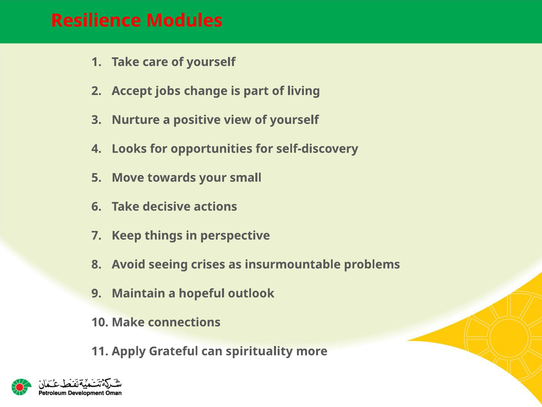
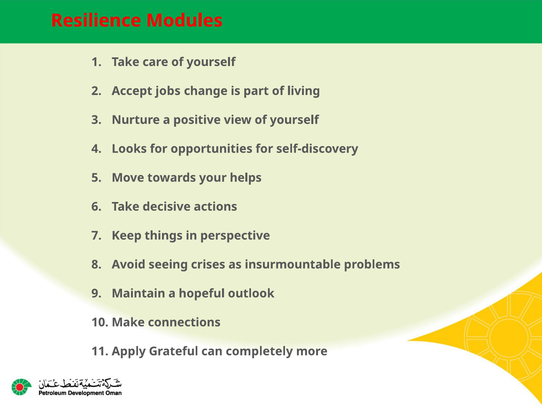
small: small -> helps
spirituality: spirituality -> completely
